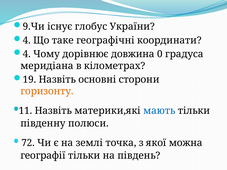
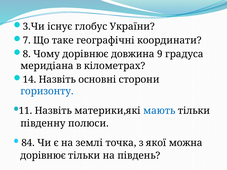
9.Чи: 9.Чи -> 3.Чи
4 at (27, 40): 4 -> 7
4 at (27, 54): 4 -> 8
0: 0 -> 9
19: 19 -> 14
горизонту colour: orange -> blue
72: 72 -> 84
географії at (43, 156): географії -> дорівнює
